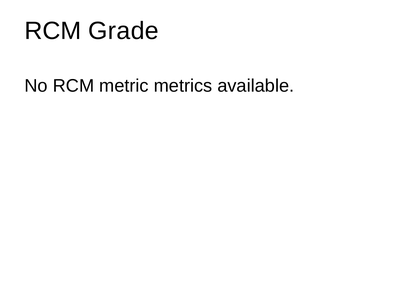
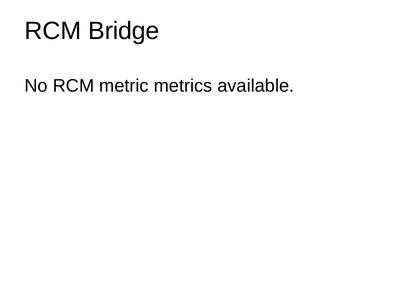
Grade: Grade -> Bridge
